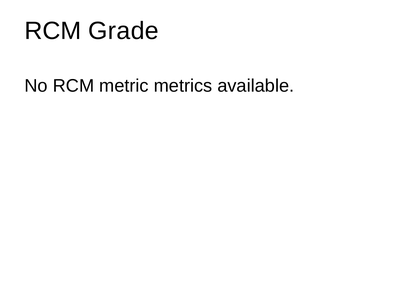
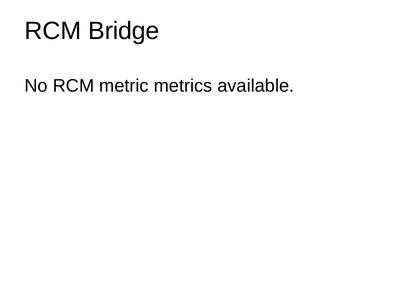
Grade: Grade -> Bridge
